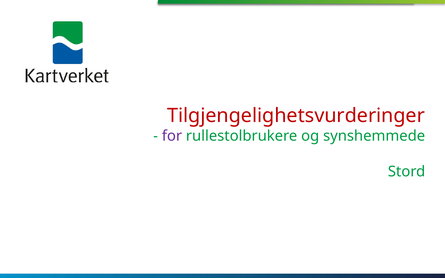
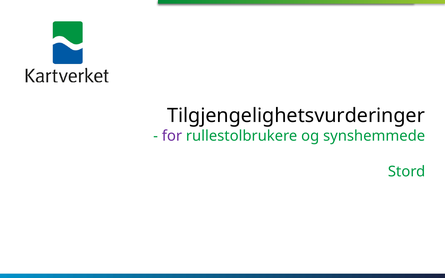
Tilgjengelighetsvurderinger colour: red -> black
